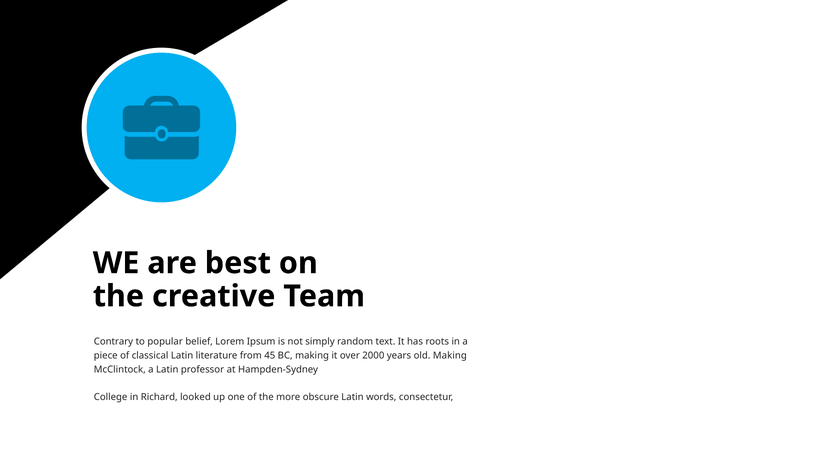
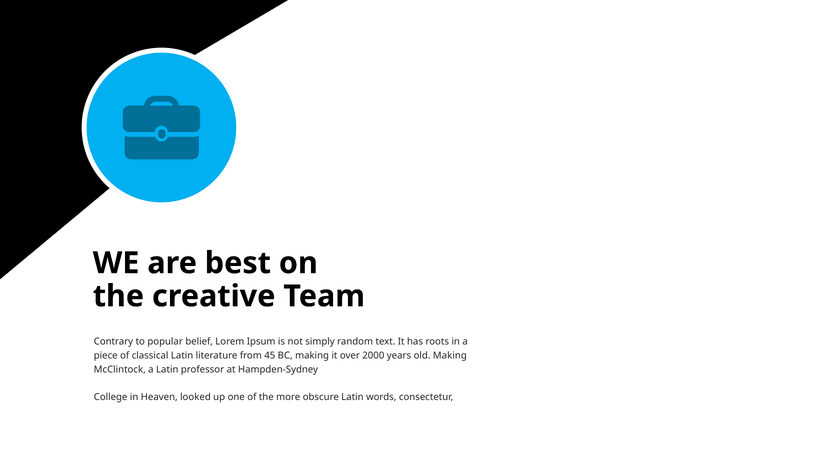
Richard: Richard -> Heaven
